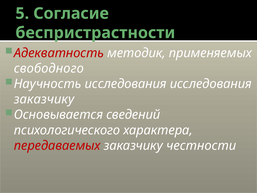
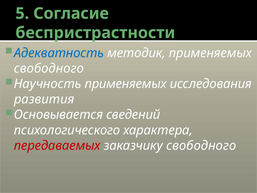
Адекватность colour: red -> blue
Научность исследования: исследования -> применяемых
заказчику at (44, 99): заказчику -> развития
заказчику честности: честности -> свободного
